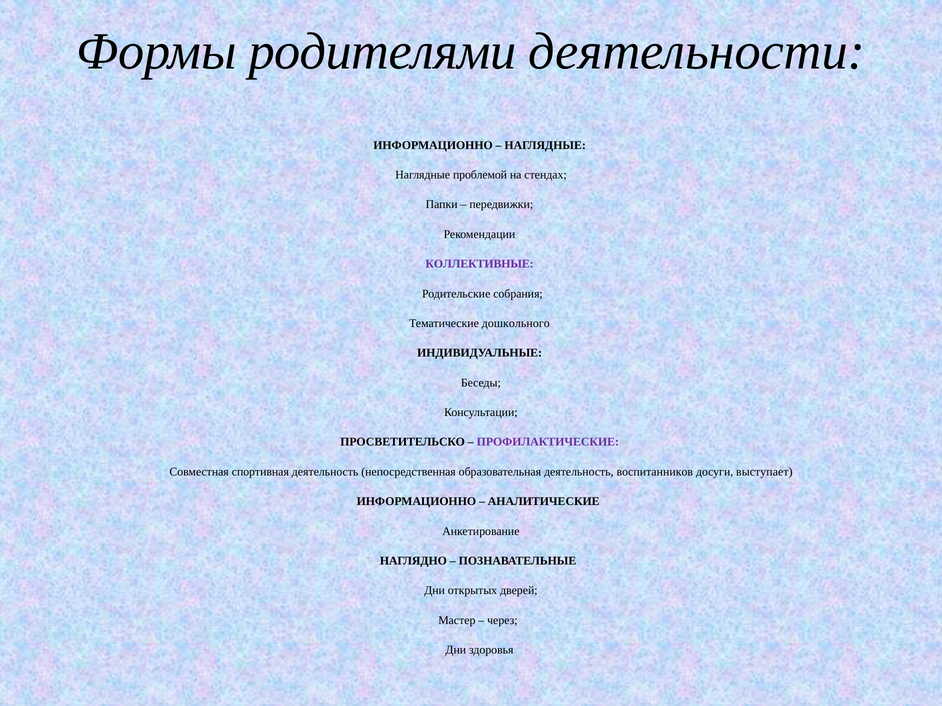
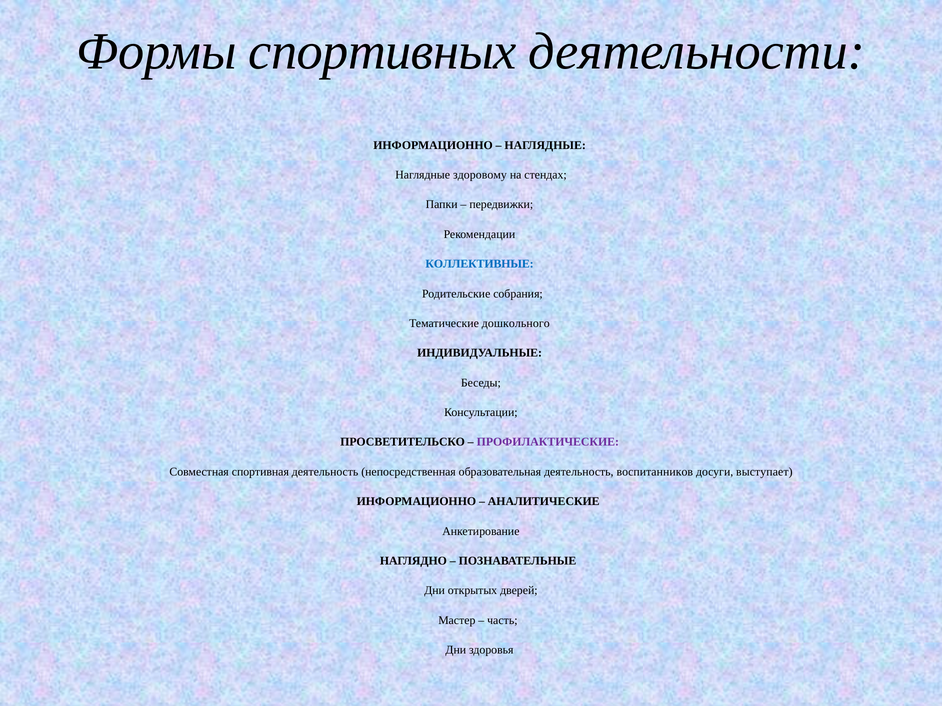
родителями: родителями -> спортивных
проблемой: проблемой -> здоровому
КОЛЛЕКТИВНЫЕ colour: purple -> blue
через: через -> часть
